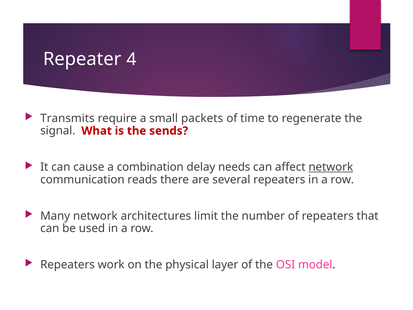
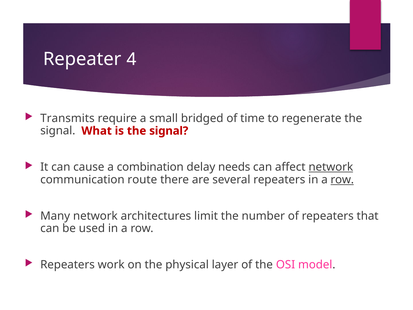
packets: packets -> bridged
is the sends: sends -> signal
reads: reads -> route
row at (342, 179) underline: none -> present
